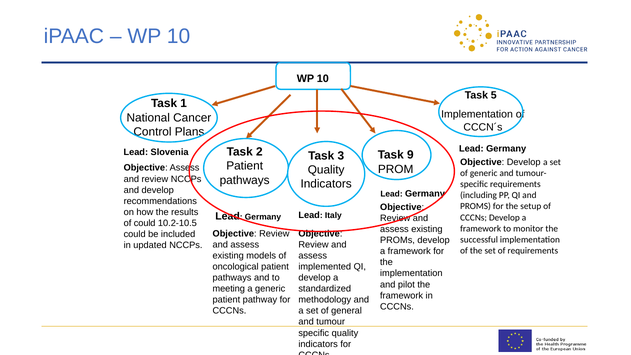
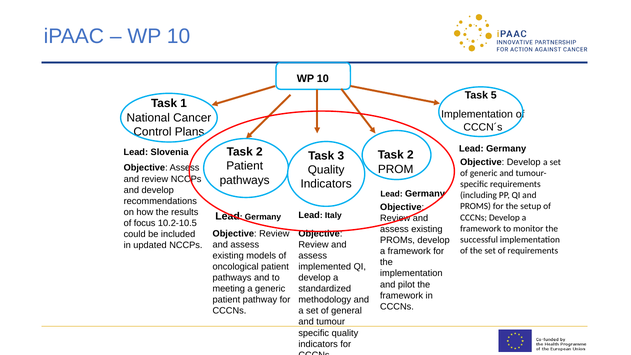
9 at (410, 155): 9 -> 2
of could: could -> focus
